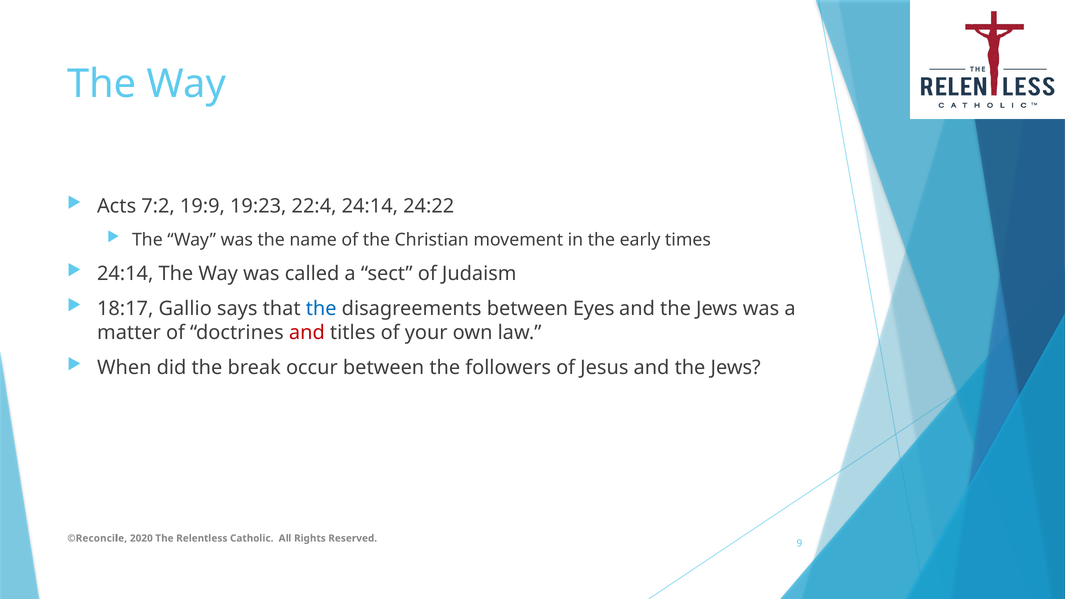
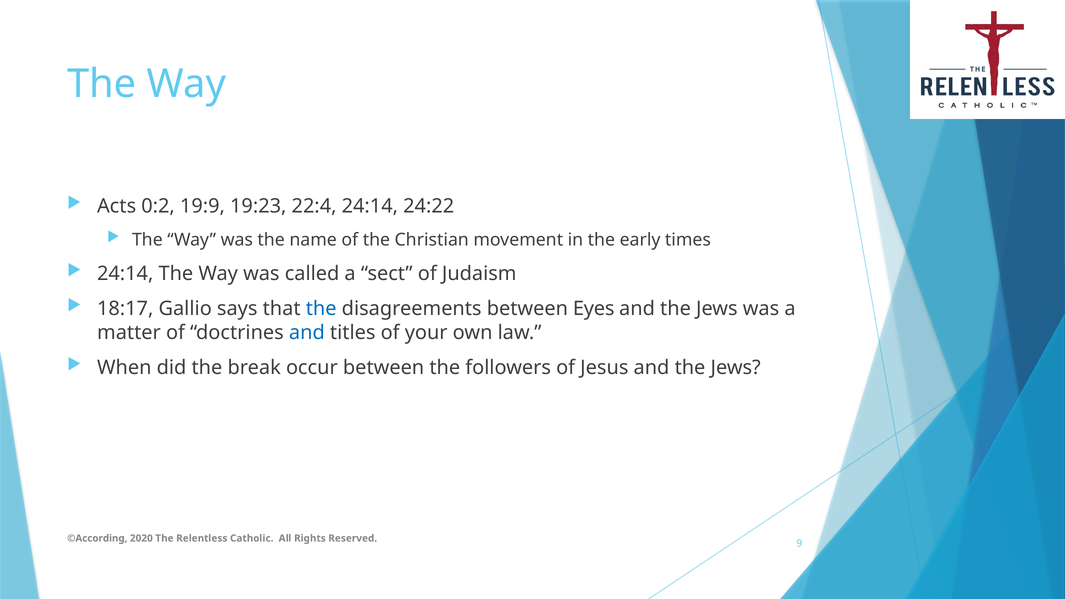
7:2: 7:2 -> 0:2
and at (307, 333) colour: red -> blue
©Reconcile: ©Reconcile -> ©According
